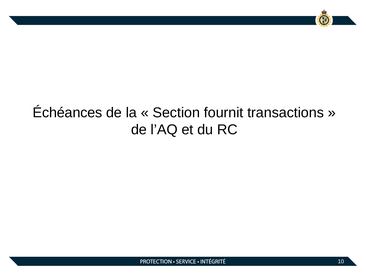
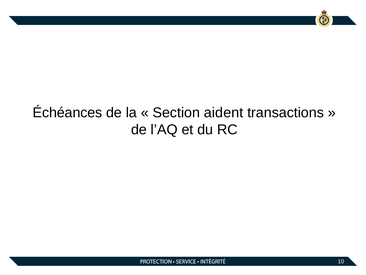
fournit: fournit -> aident
